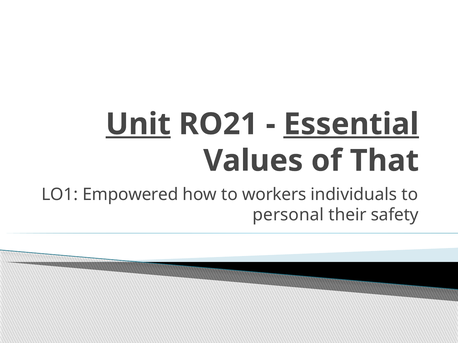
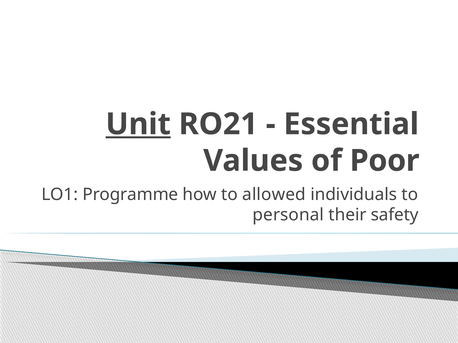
Essential underline: present -> none
That: That -> Poor
Empowered: Empowered -> Programme
workers: workers -> allowed
